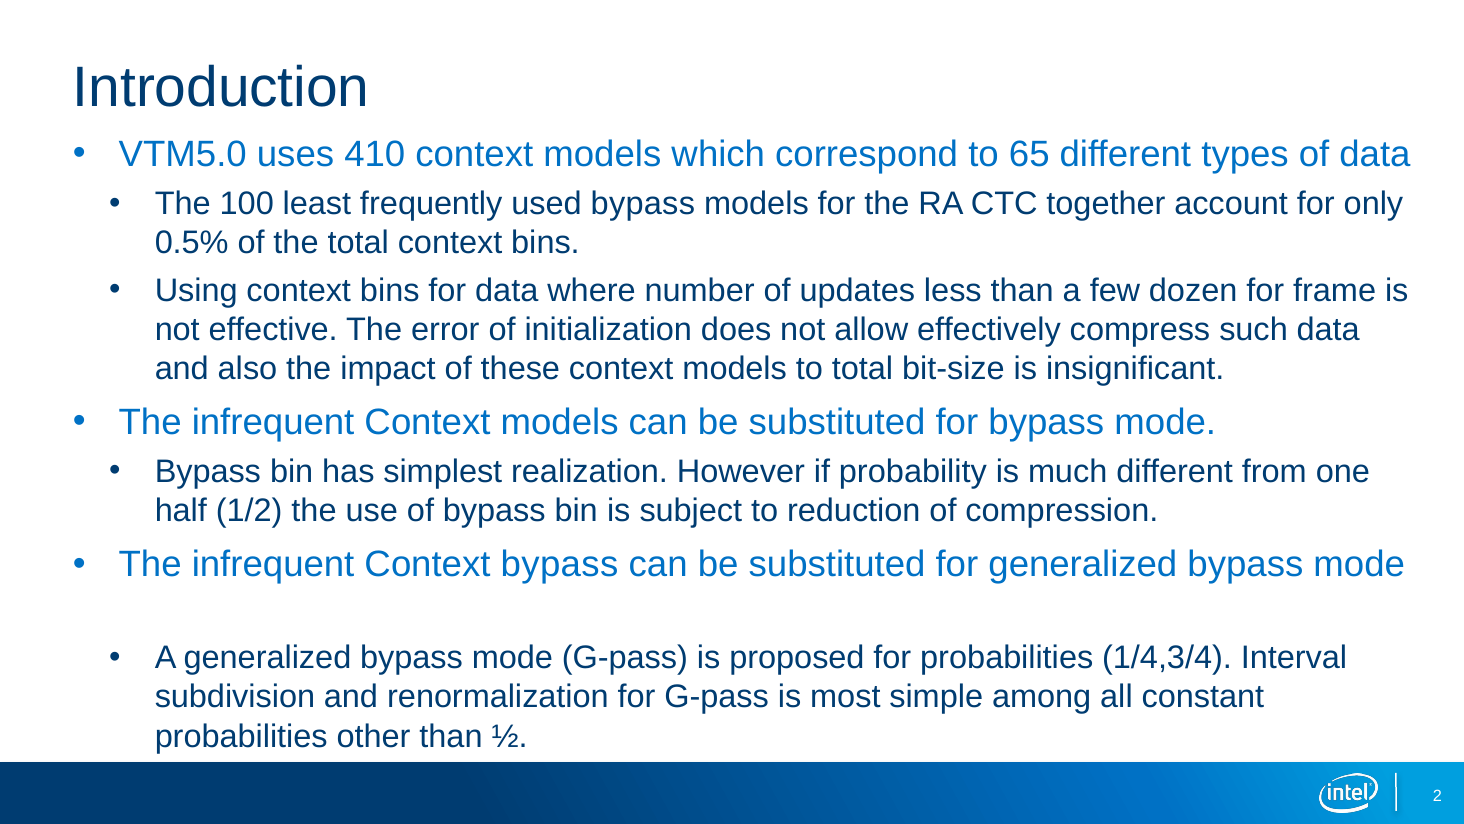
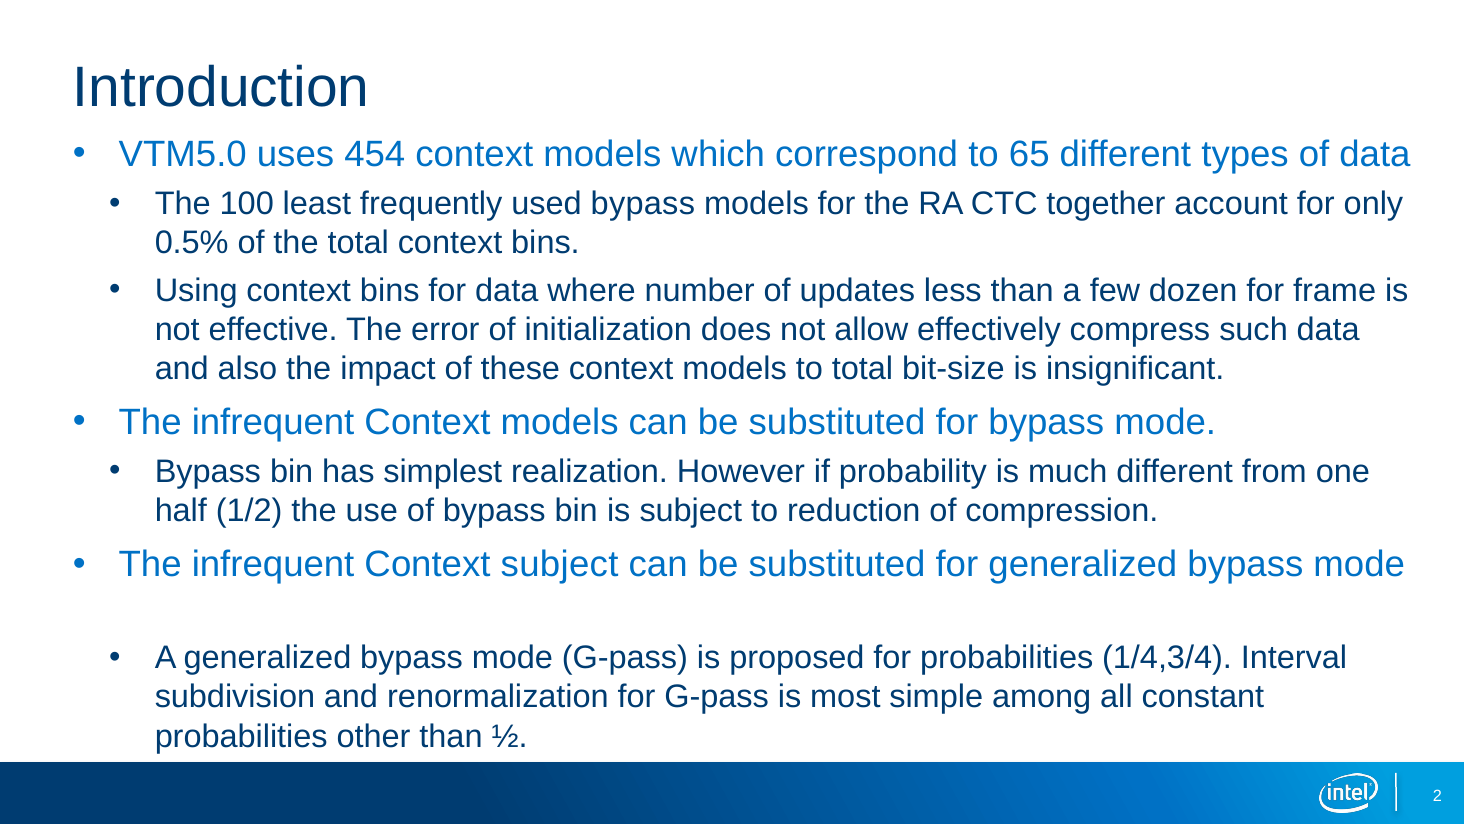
410: 410 -> 454
Context bypass: bypass -> subject
